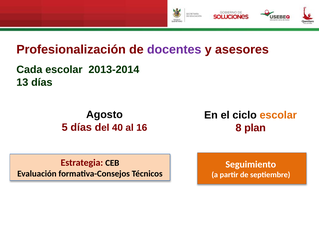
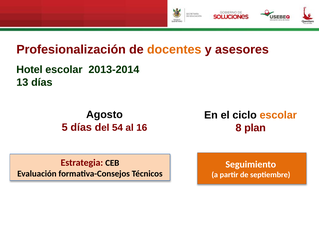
docentes colour: purple -> orange
Cada: Cada -> Hotel
40: 40 -> 54
